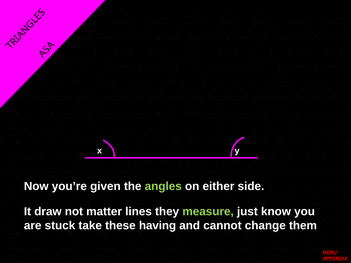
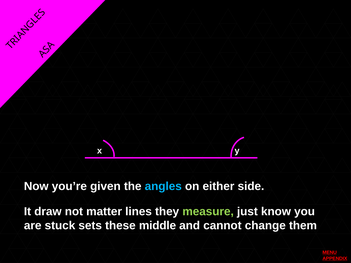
angles colour: light green -> light blue
take: take -> sets
having: having -> middle
